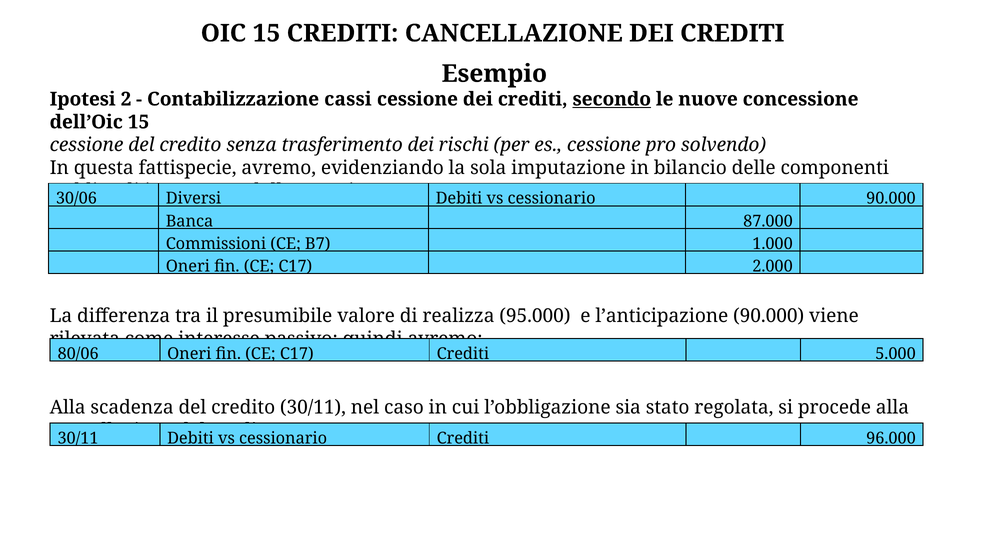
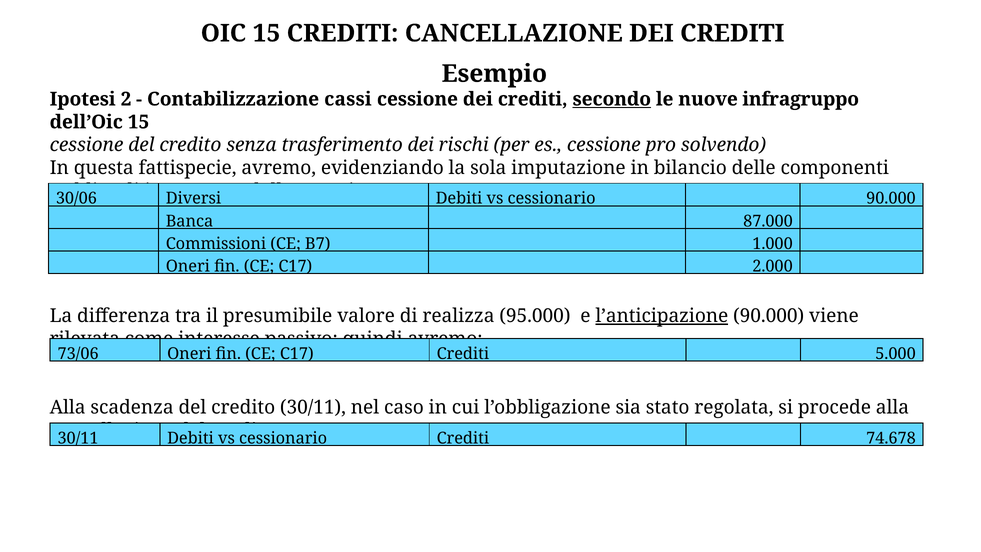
concessione: concessione -> infragruppo
l’anticipazione underline: none -> present
80/06: 80/06 -> 73/06
96.000: 96.000 -> 74.678
